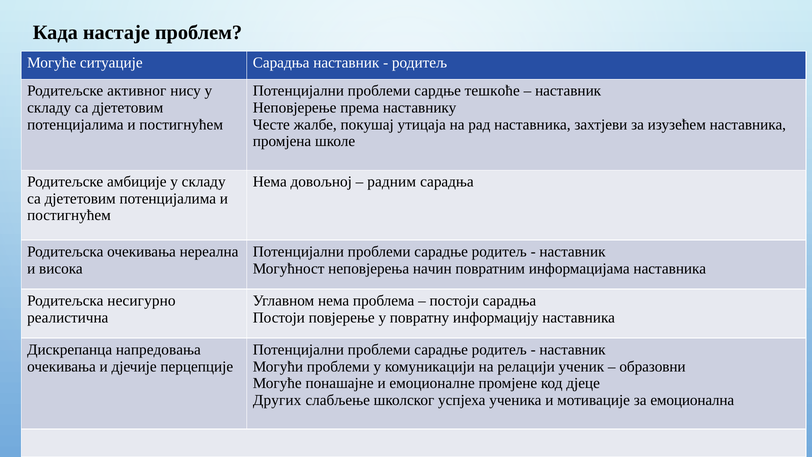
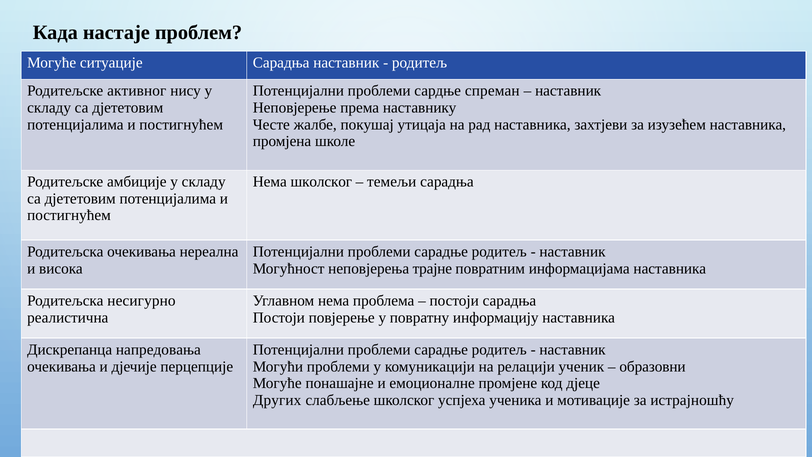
тешкоће: тешкоће -> спреман
Нема довољној: довољној -> школског
радним: радним -> темељи
начин: начин -> трајне
емоционална: емоционална -> истрајношћу
